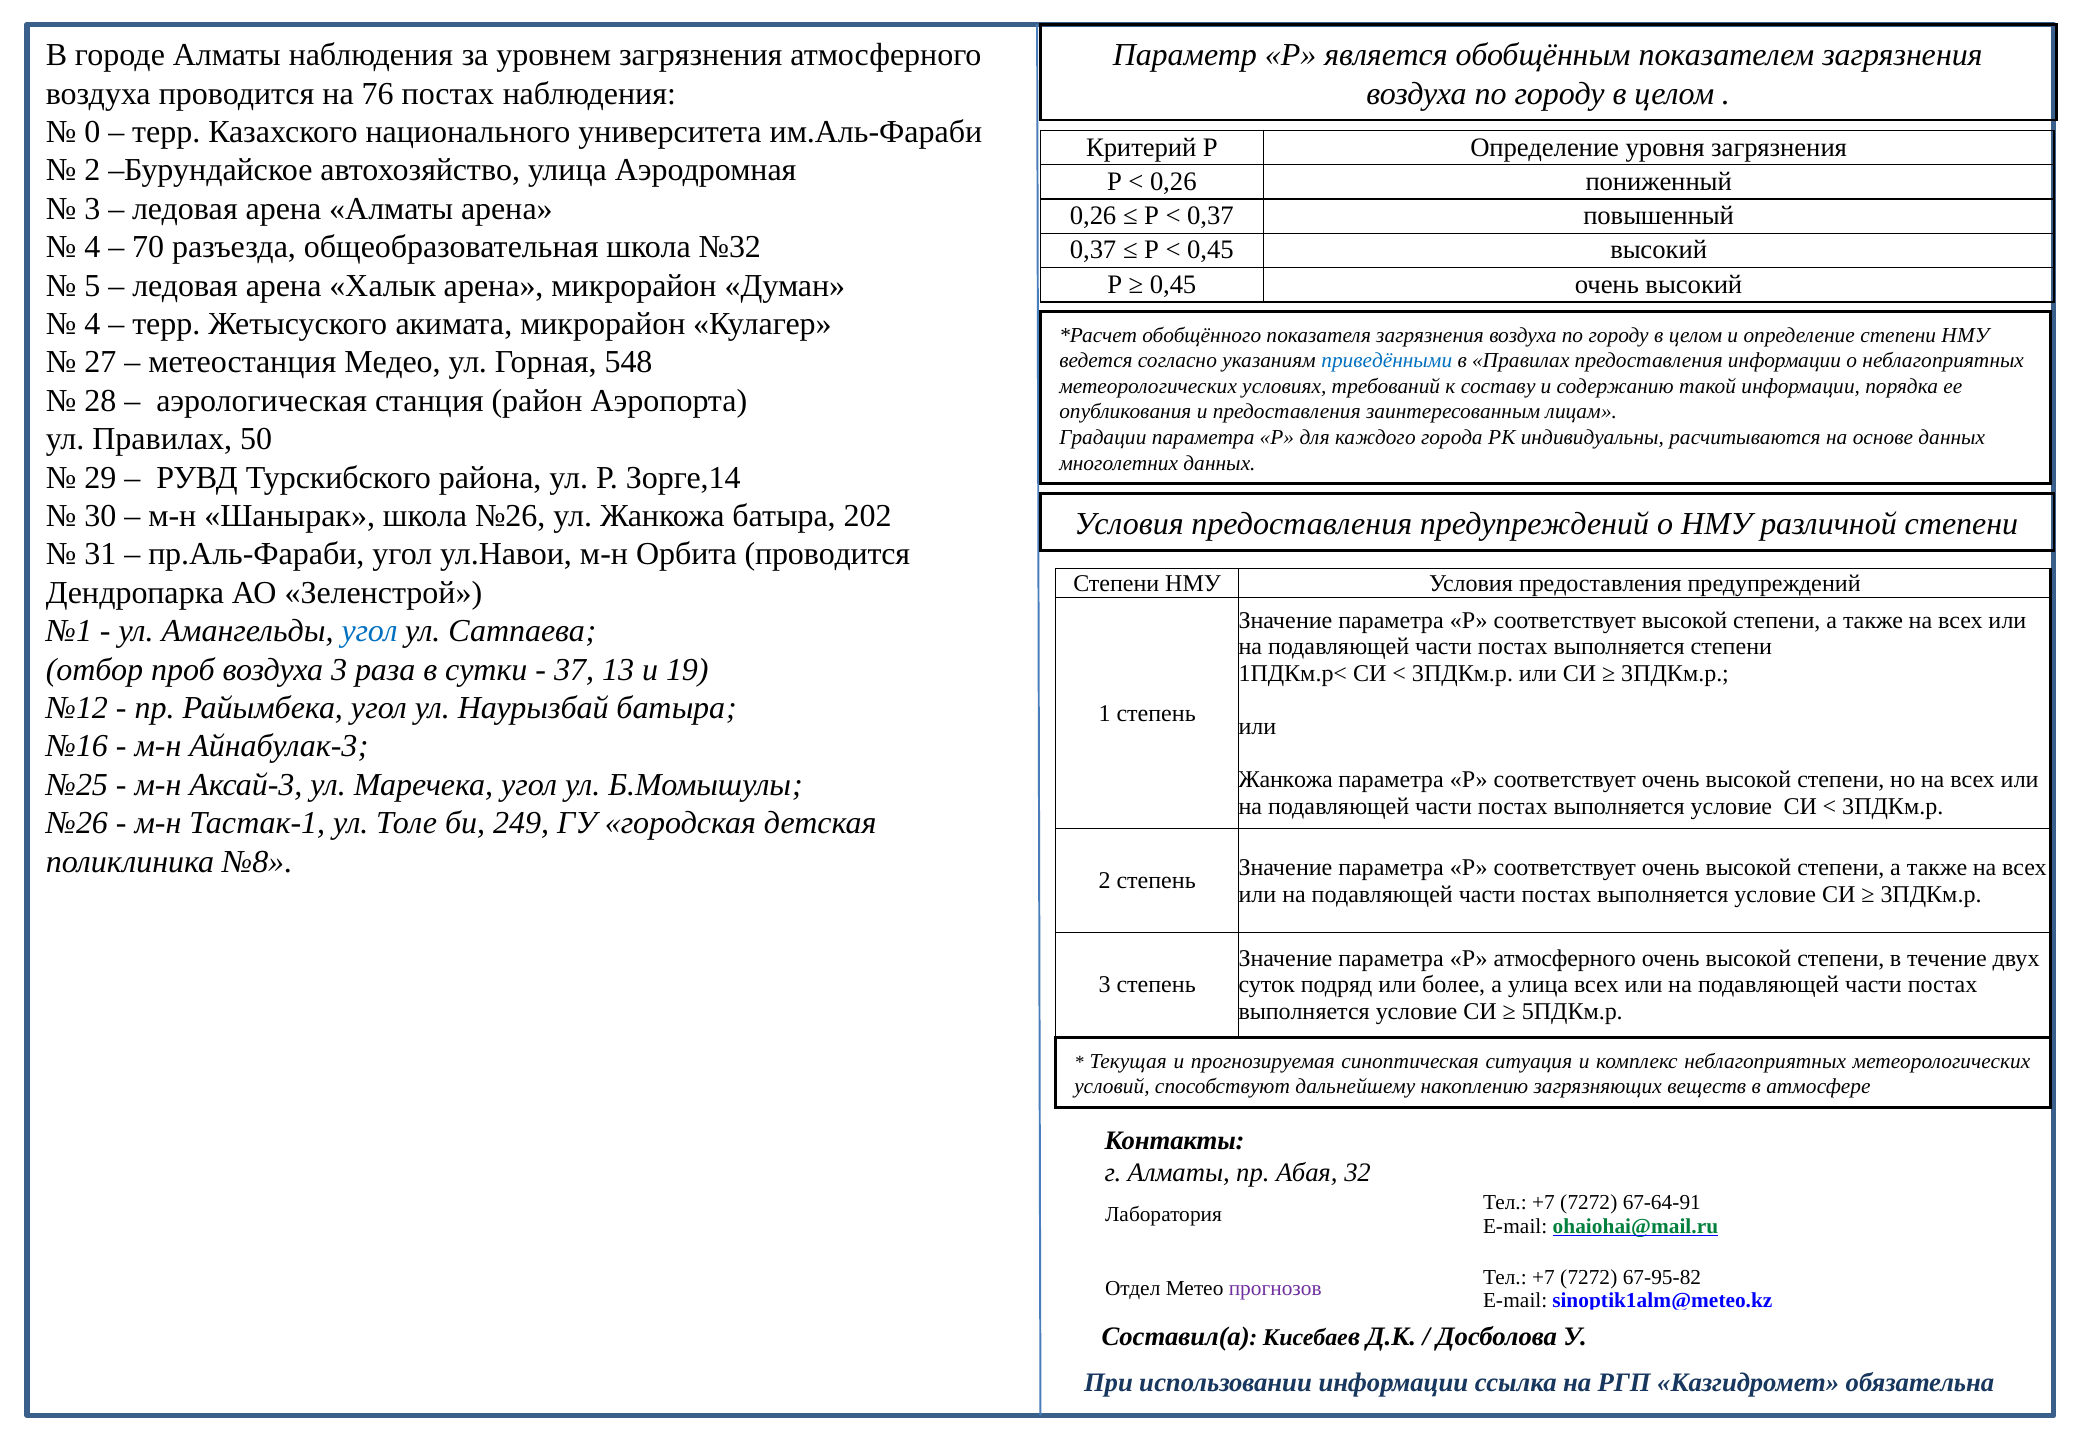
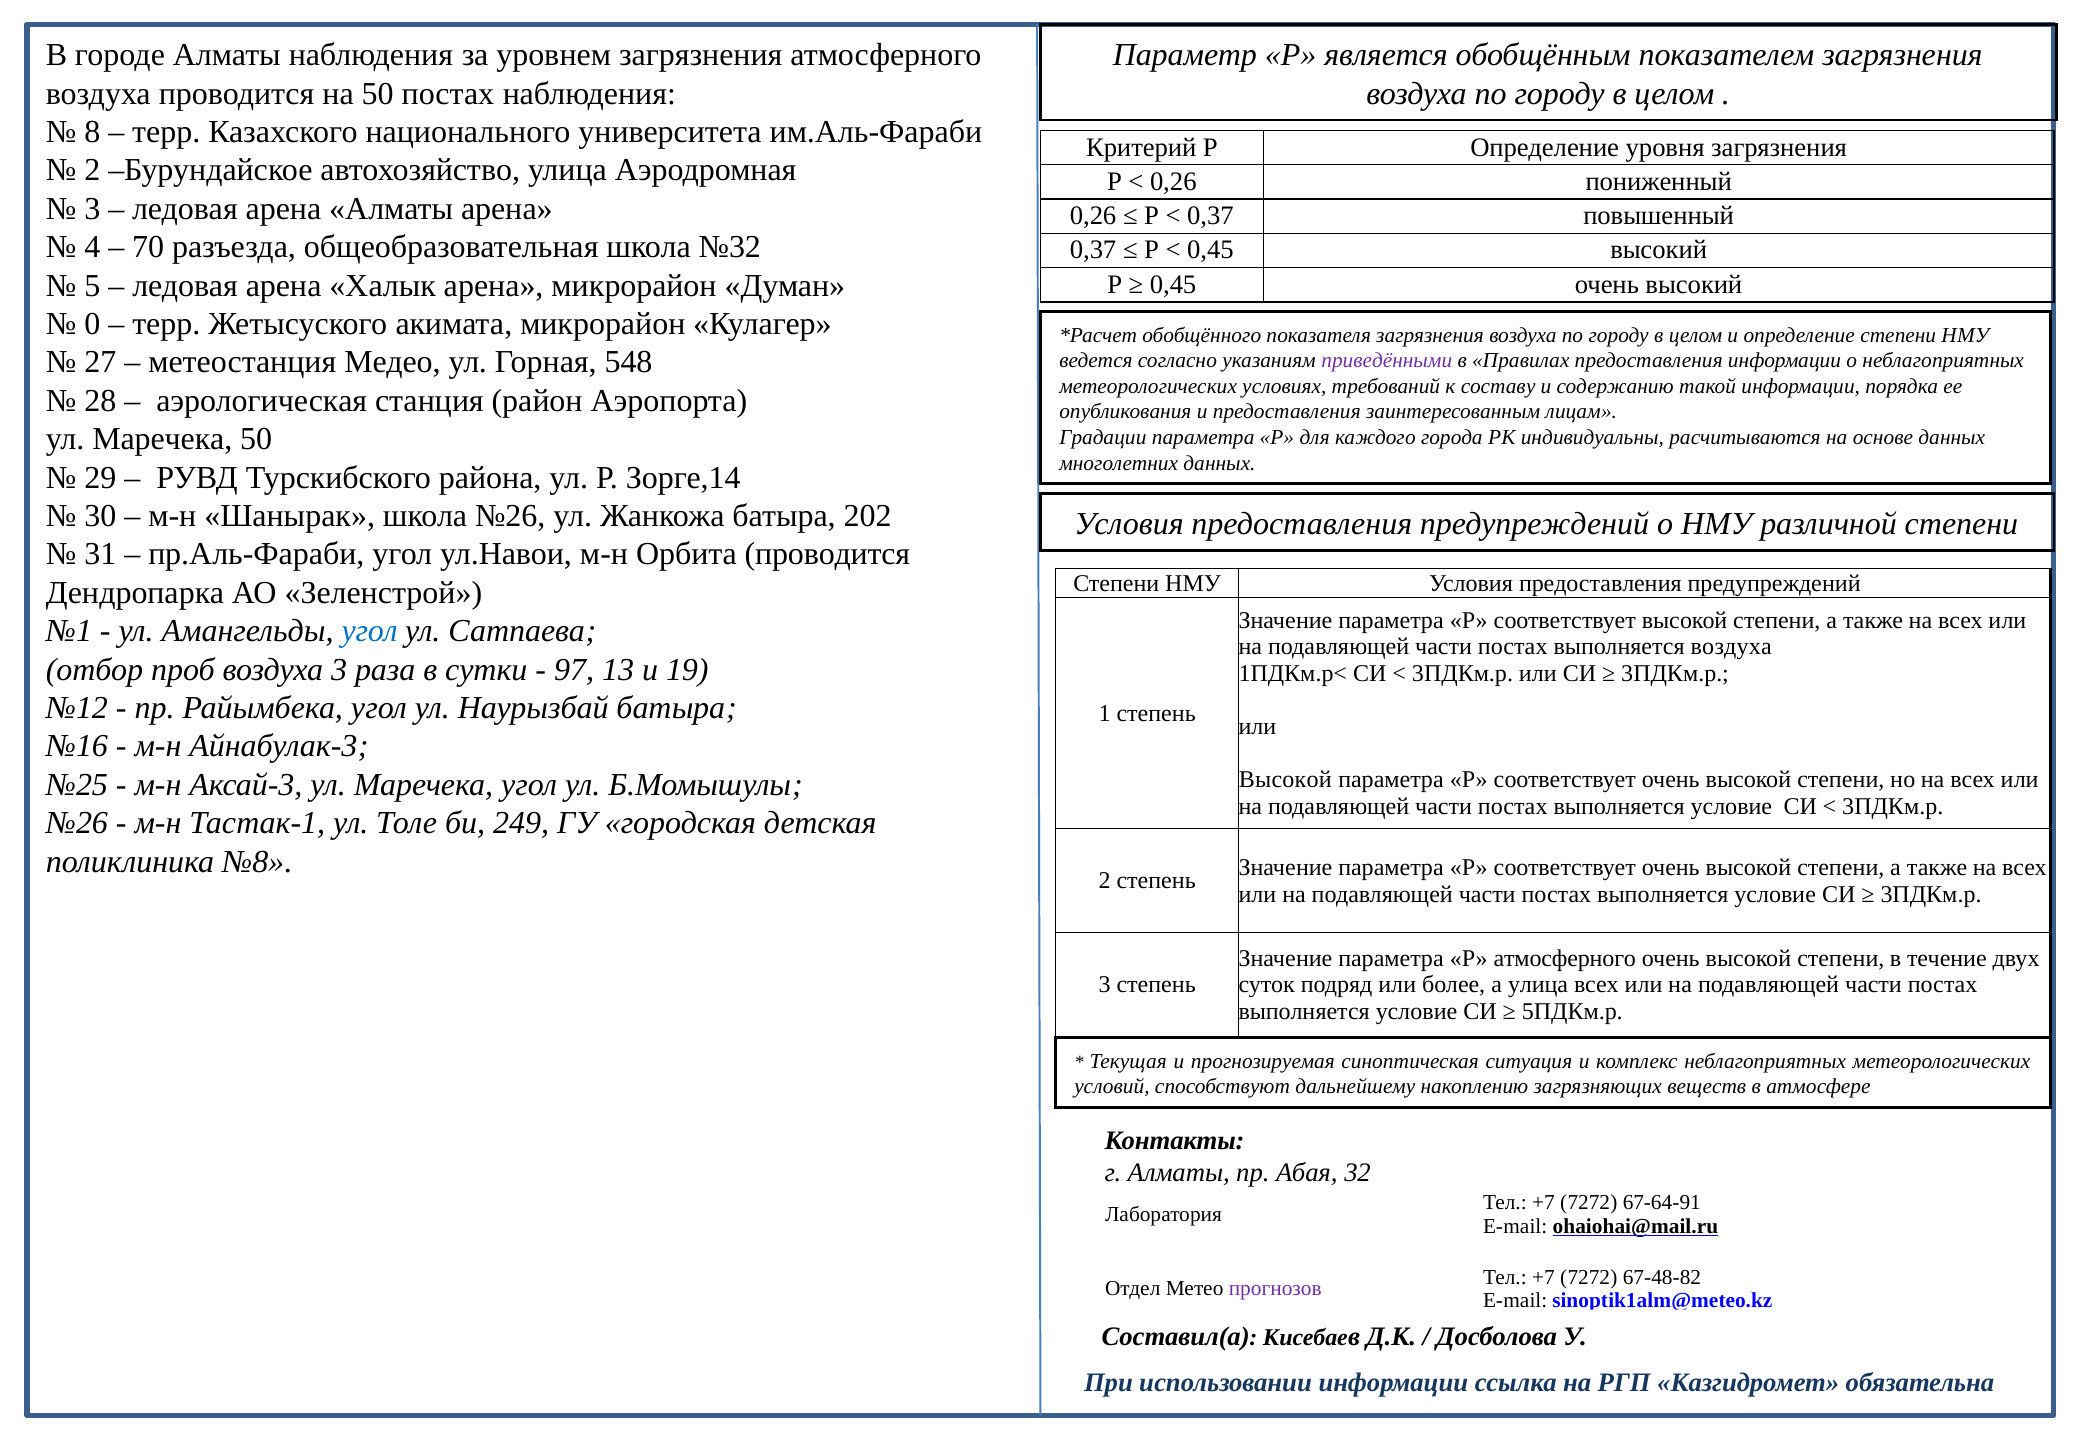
на 76: 76 -> 50
0: 0 -> 8
4 at (92, 324): 4 -> 0
приведёнными colour: blue -> purple
Правилах at (162, 439): Правилах -> Маречека
выполняется степени: степени -> воздуха
37: 37 -> 97
Жанкожа at (1286, 780): Жанкожа -> Высокой
ohaiohai@mail.ru colour: green -> black
67-95-82: 67-95-82 -> 67-48-82
